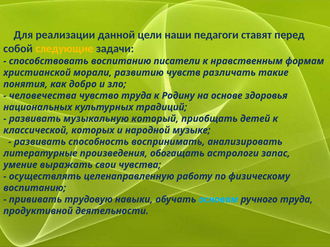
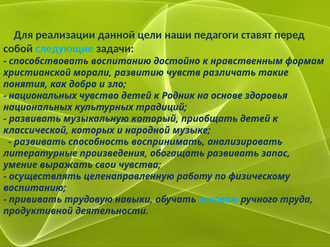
следующие colour: yellow -> light blue
писатели: писатели -> достойно
человечества at (43, 96): человечества -> национальных
чувство труда: труда -> детей
Родину: Родину -> Родник
обогащать астрологи: астрологи -> развивать
